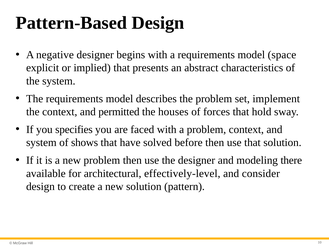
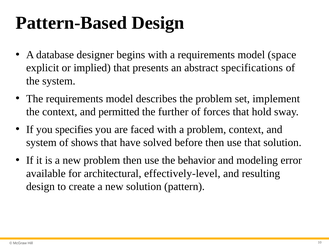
negative: negative -> database
characteristics: characteristics -> specifications
houses: houses -> further
the designer: designer -> behavior
there: there -> error
consider: consider -> resulting
